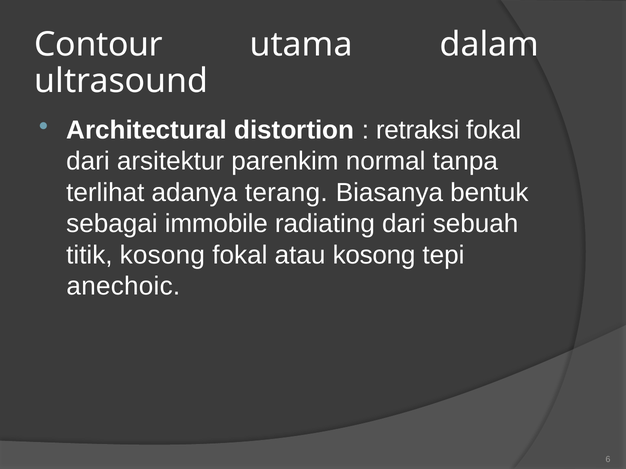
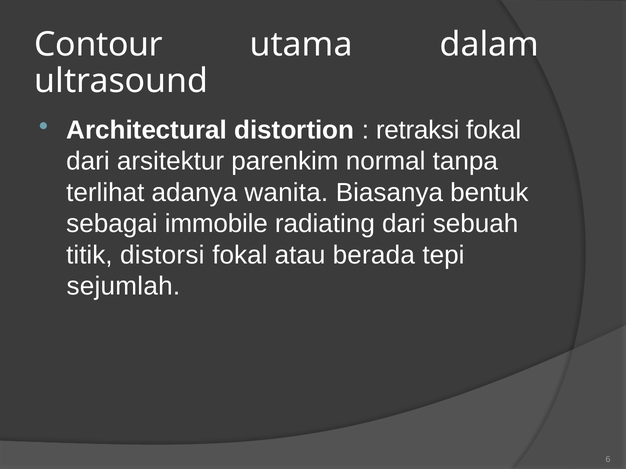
terang: terang -> wanita
titik kosong: kosong -> distorsi
atau kosong: kosong -> berada
anechoic: anechoic -> sejumlah
